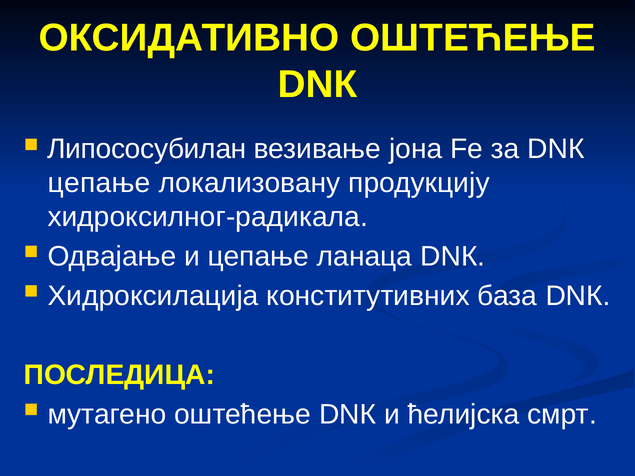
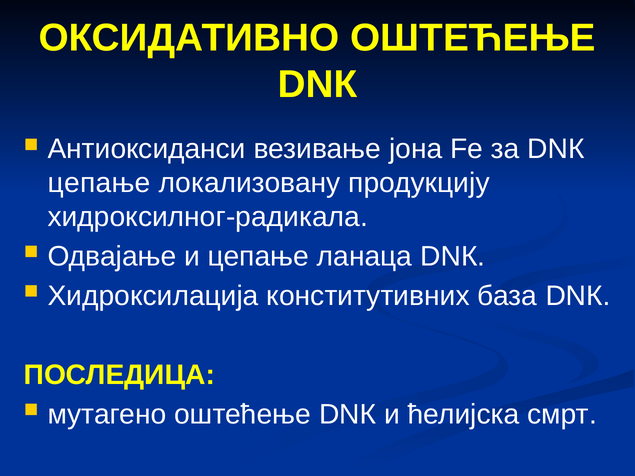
Липососубилан: Липососубилан -> Антиоксиданси
